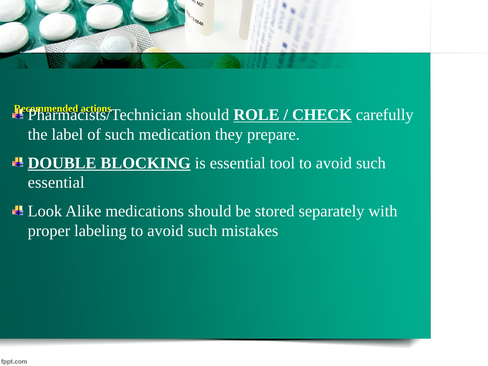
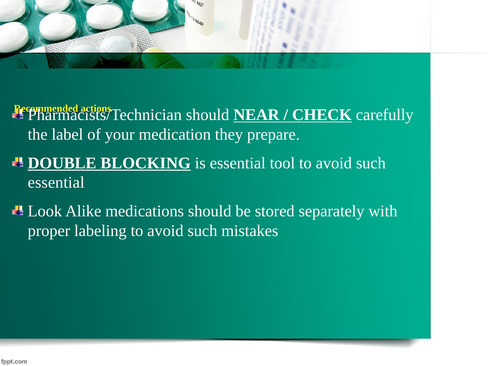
ROLE: ROLE -> NEAR
of such: such -> your
